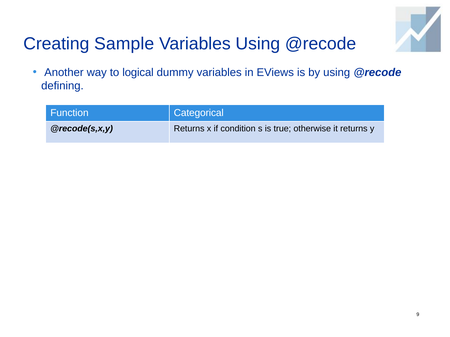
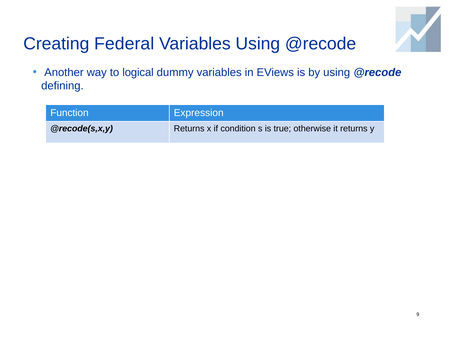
Sample: Sample -> Federal
Categorical: Categorical -> Expression
